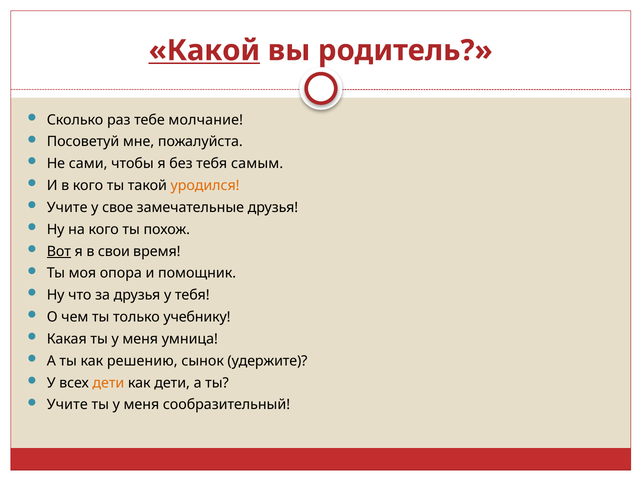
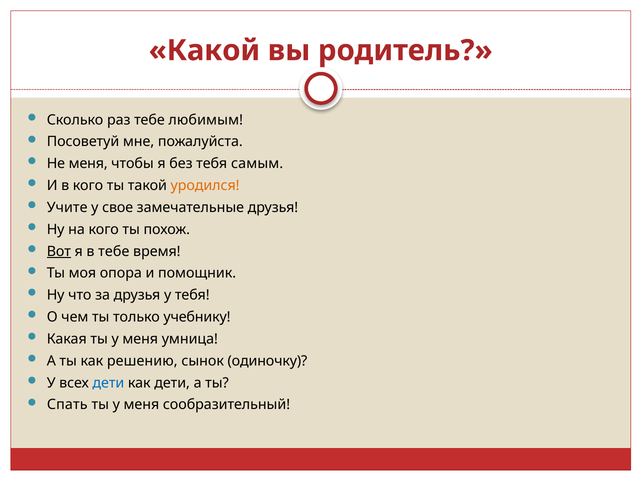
Какой underline: present -> none
молчание: молчание -> любимым
Не сами: сами -> меня
в свои: свои -> тебе
удержите: удержите -> одиночку
дети at (108, 383) colour: orange -> blue
Учите at (67, 405): Учите -> Спать
